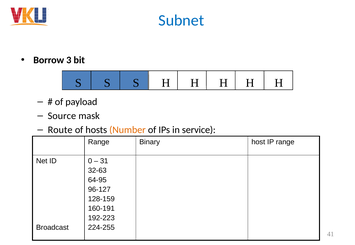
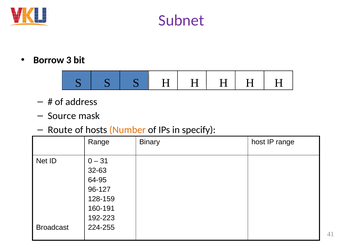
Subnet colour: blue -> purple
payload: payload -> address
service: service -> specify
